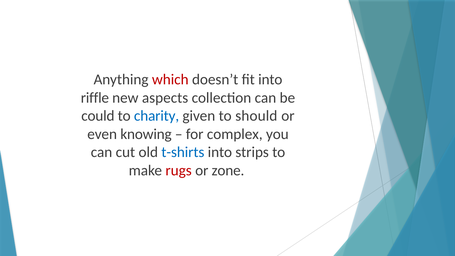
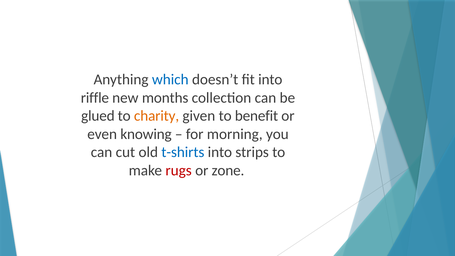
which colour: red -> blue
aspects: aspects -> months
could: could -> glued
charity colour: blue -> orange
should: should -> benefit
complex: complex -> morning
